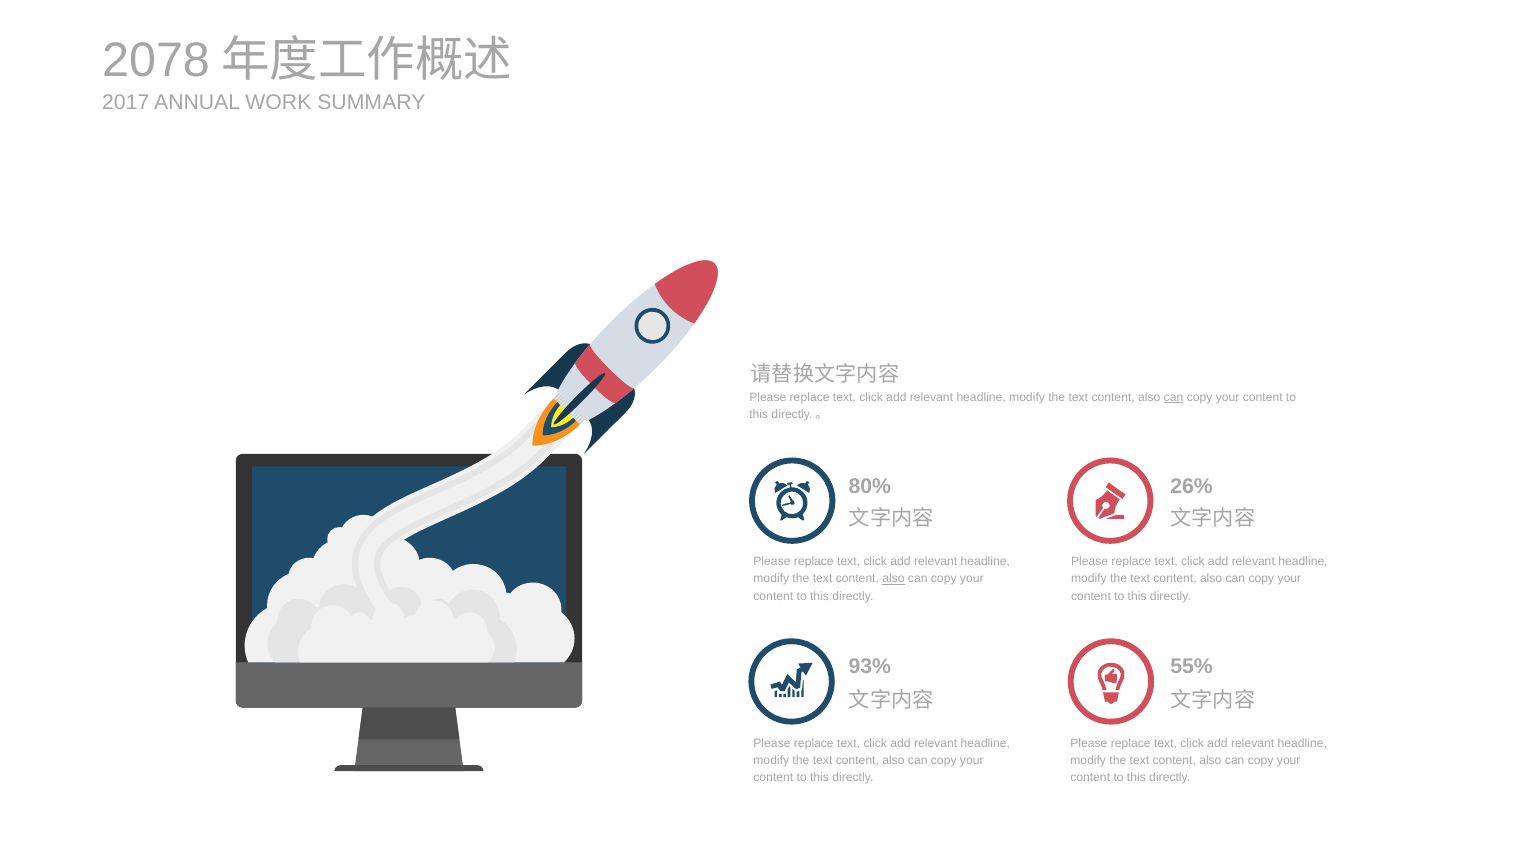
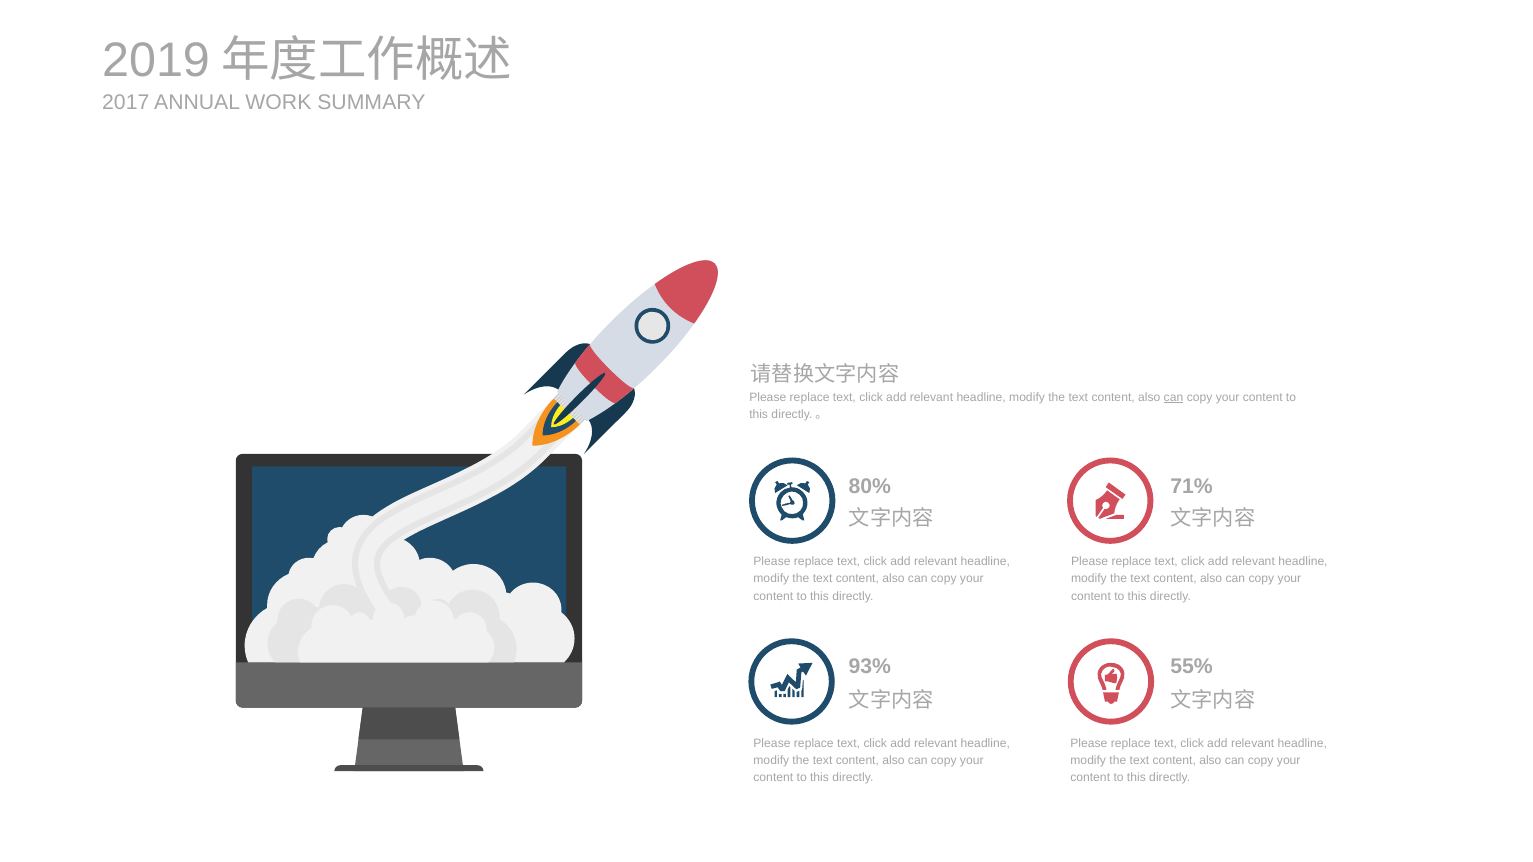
2078: 2078 -> 2019
26%: 26% -> 71%
also at (893, 579) underline: present -> none
